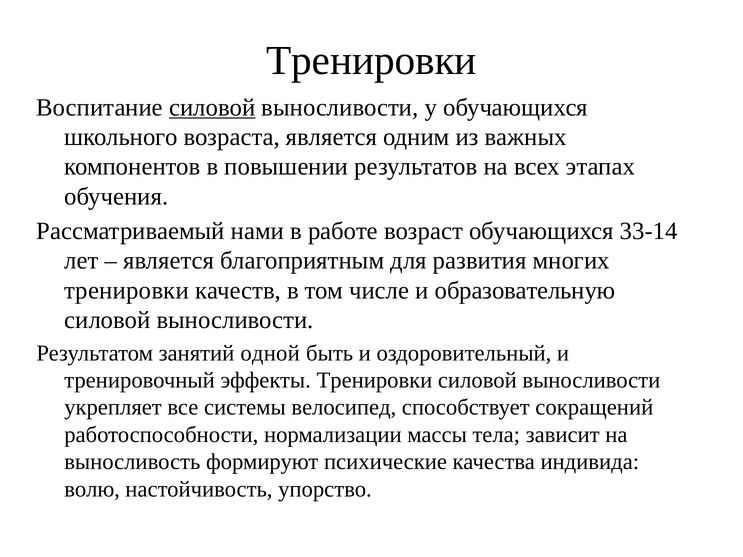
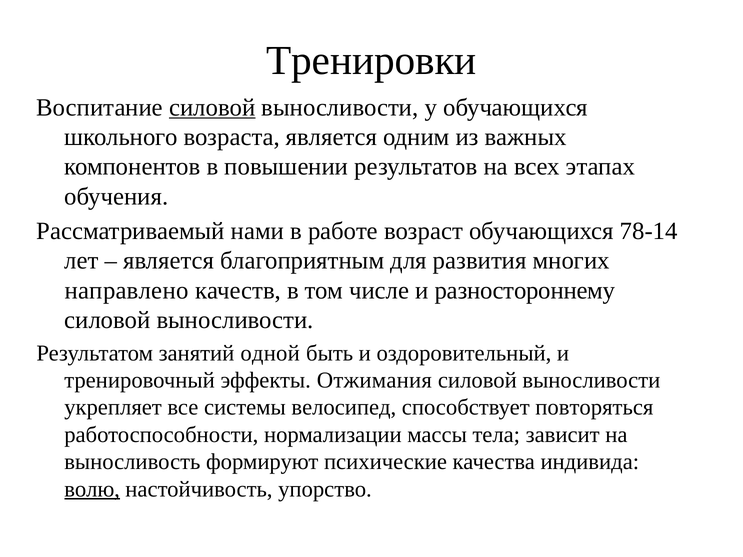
33-14: 33-14 -> 78-14
тренировки at (127, 291): тренировки -> направлено
образовательную: образовательную -> разностороннему
эффекты Тренировки: Тренировки -> Отжимания
сокращений: сокращений -> повторяться
волю underline: none -> present
